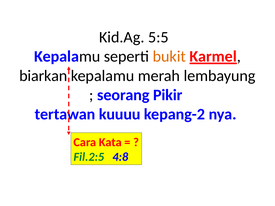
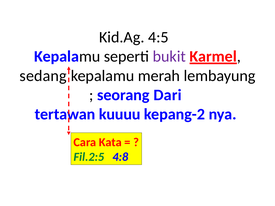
5:5: 5:5 -> 4:5
bukit colour: orange -> purple
biarkan: biarkan -> sedang
Pikir: Pikir -> Dari
